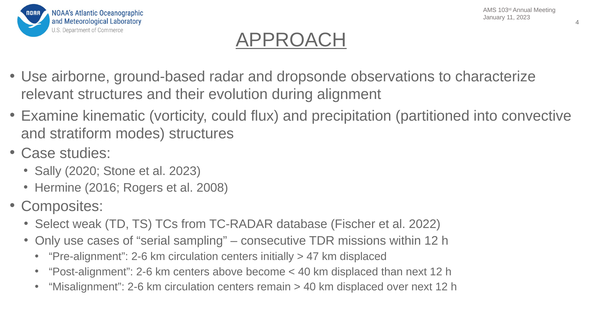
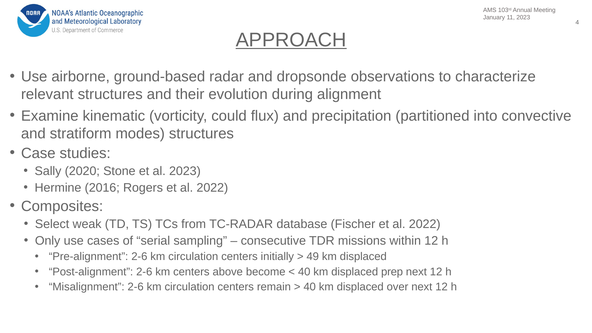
Rogers et al 2008: 2008 -> 2022
47: 47 -> 49
than: than -> prep
